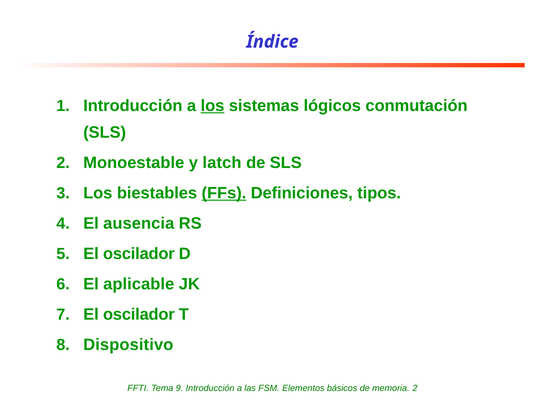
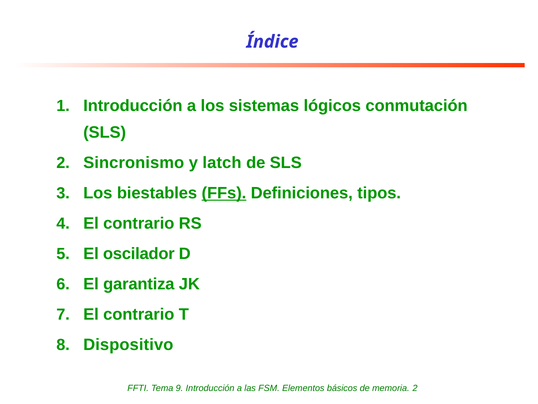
los at (213, 106) underline: present -> none
Monoestable: Monoestable -> Sincronismo
ausencia at (139, 223): ausencia -> contrario
aplicable: aplicable -> garantiza
oscilador at (139, 314): oscilador -> contrario
